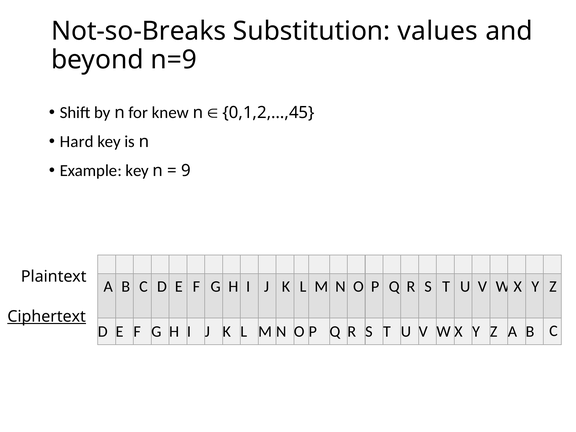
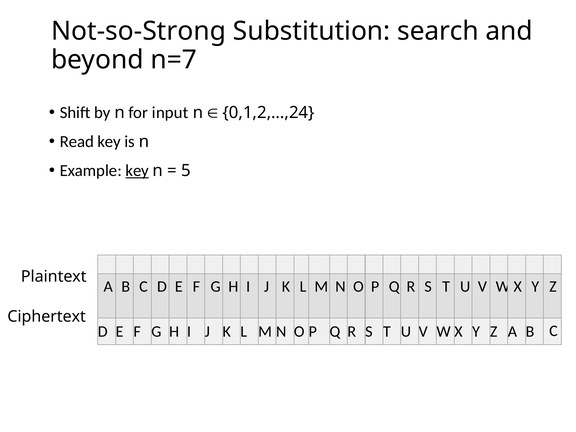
Not-so-Breaks: Not-so-Breaks -> Not-so-Strong
values: values -> search
n=9: n=9 -> n=7
knew: knew -> input
0,1,2,…,45: 0,1,2,…,45 -> 0,1,2,…,24
Hard: Hard -> Read
key at (137, 171) underline: none -> present
9: 9 -> 5
Ciphertext underline: present -> none
